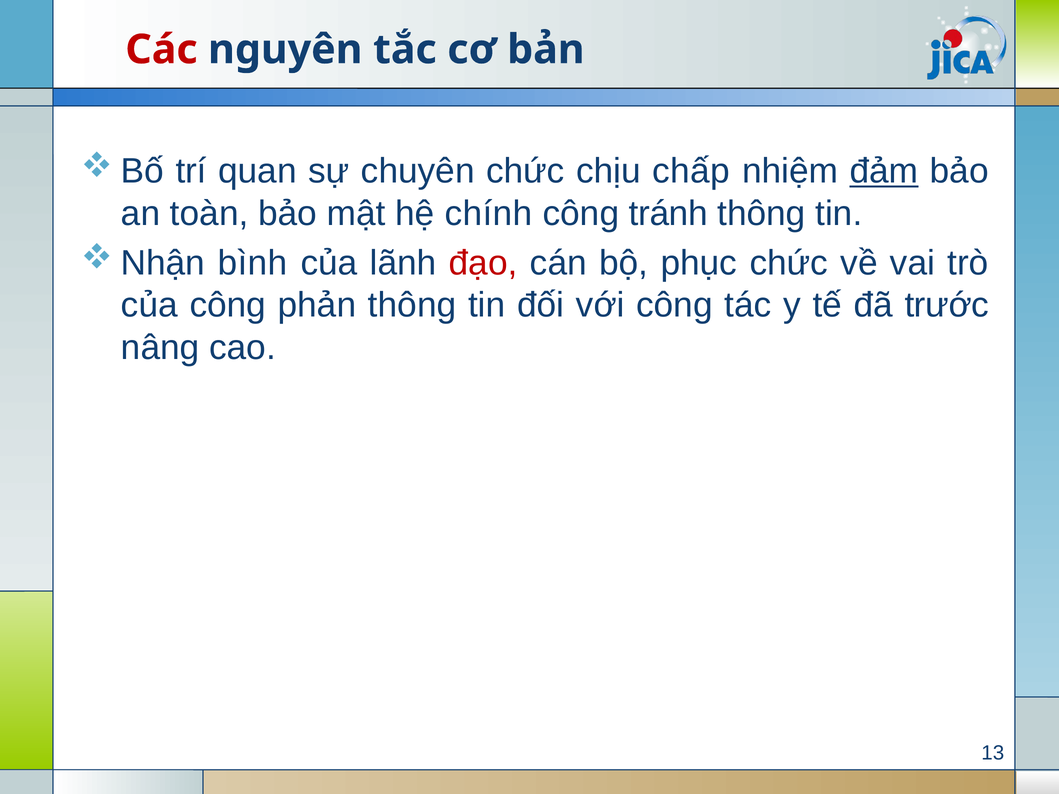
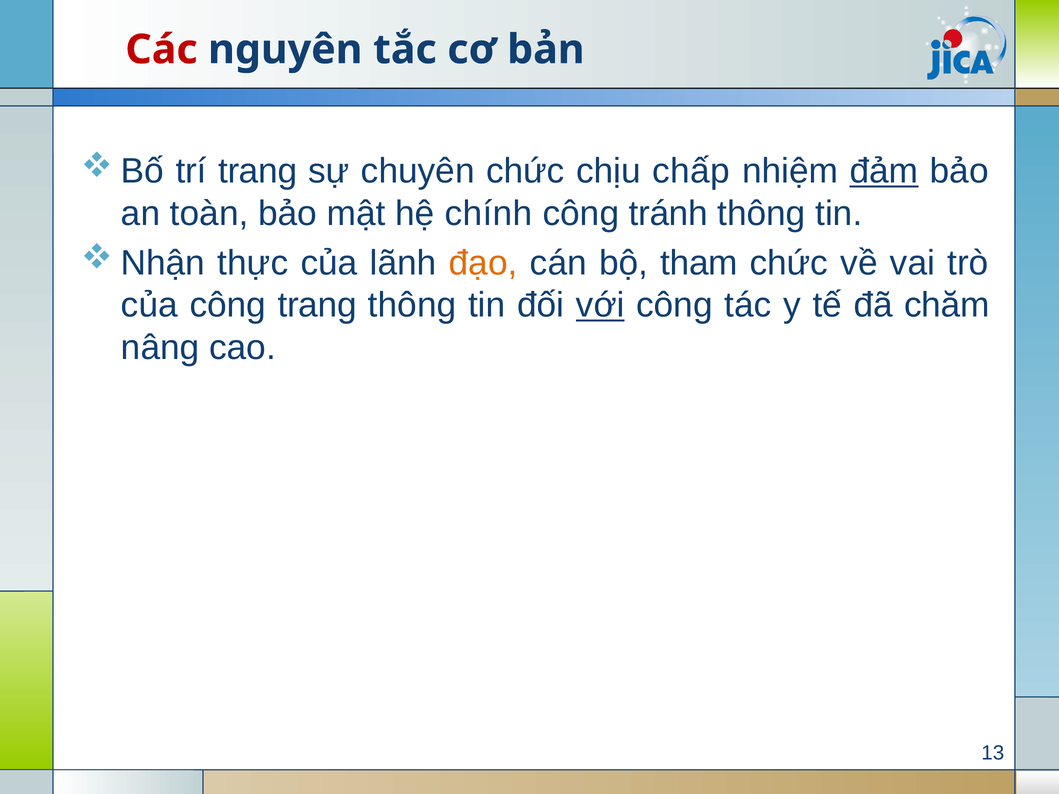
trí quan: quan -> trang
bình: bình -> thực
đạo colour: red -> orange
phục: phục -> tham
công phản: phản -> trang
với underline: none -> present
trước: trước -> chăm
